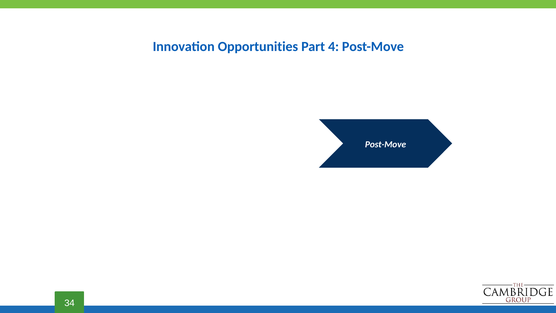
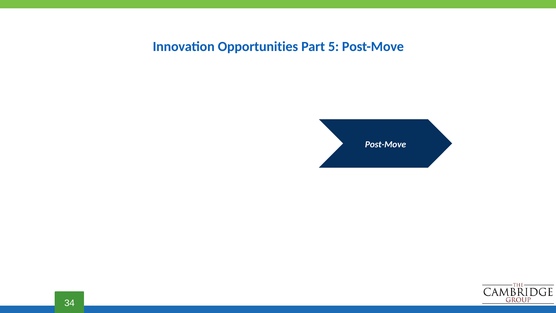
4: 4 -> 5
